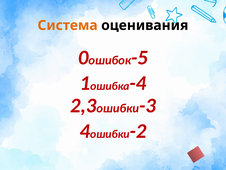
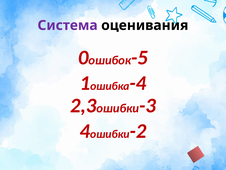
Система colour: orange -> purple
